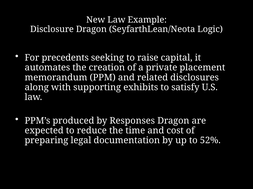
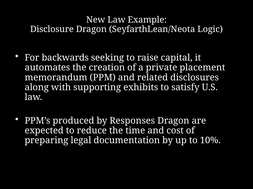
precedents: precedents -> backwards
52%: 52% -> 10%
